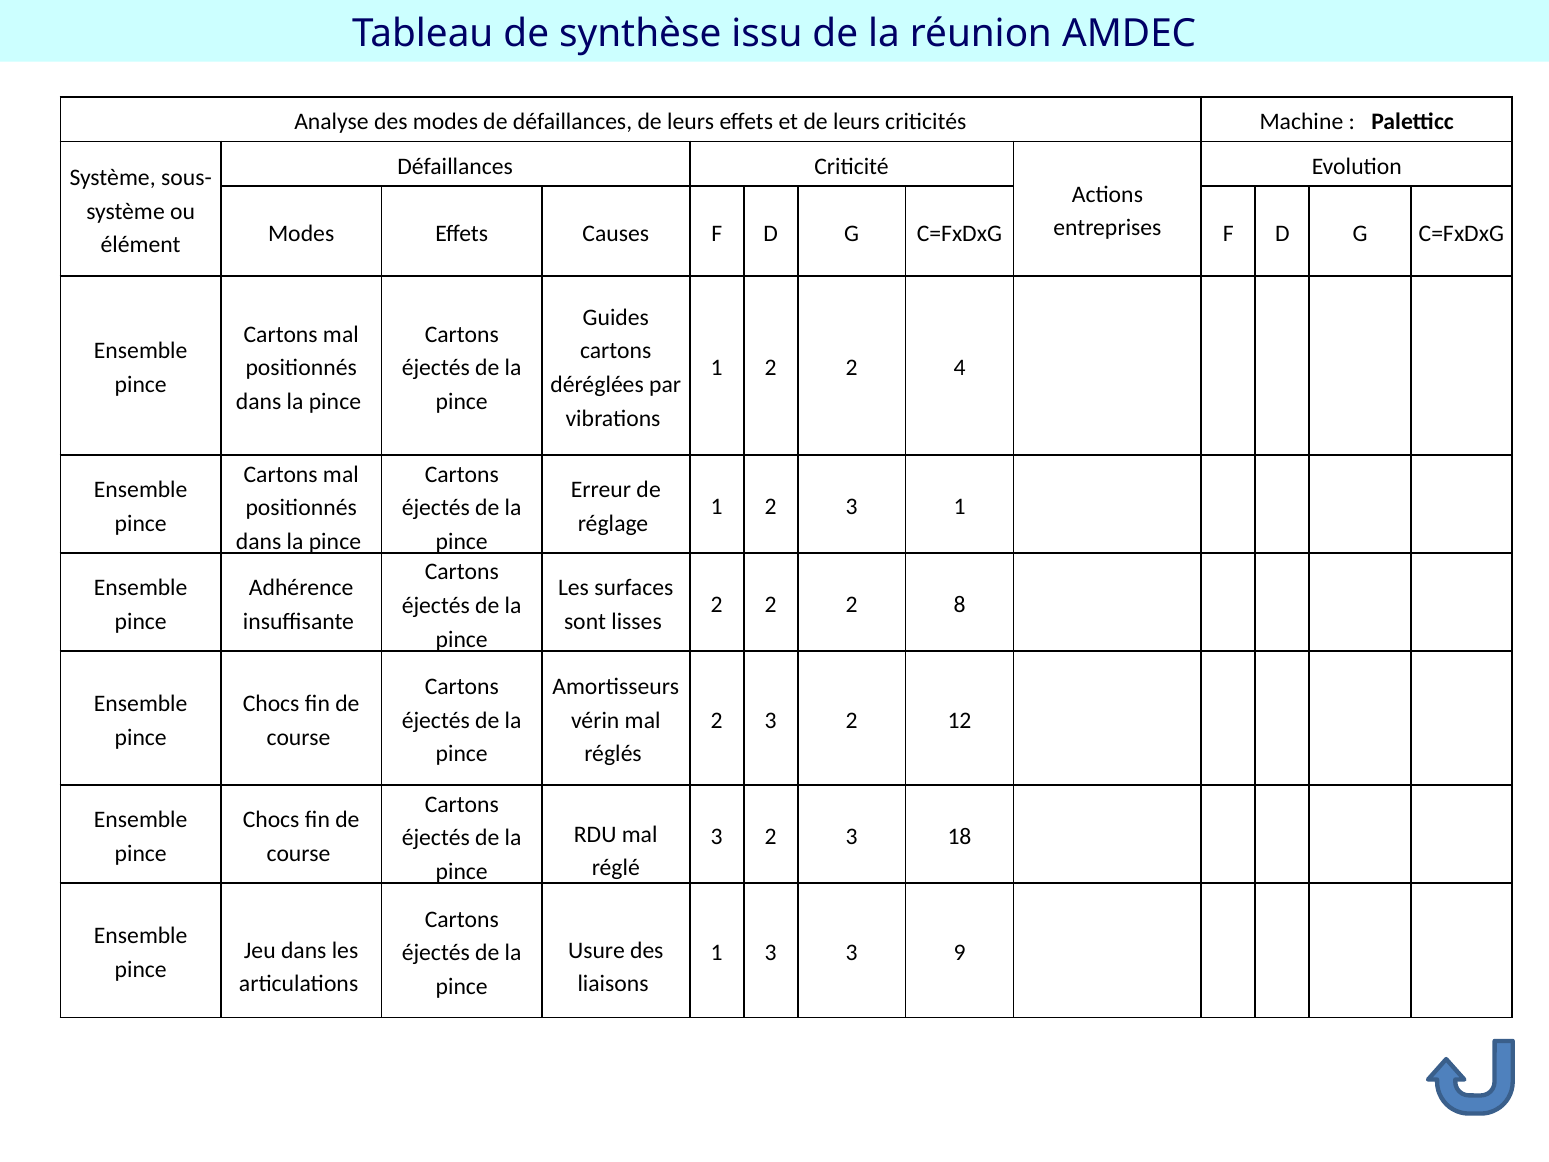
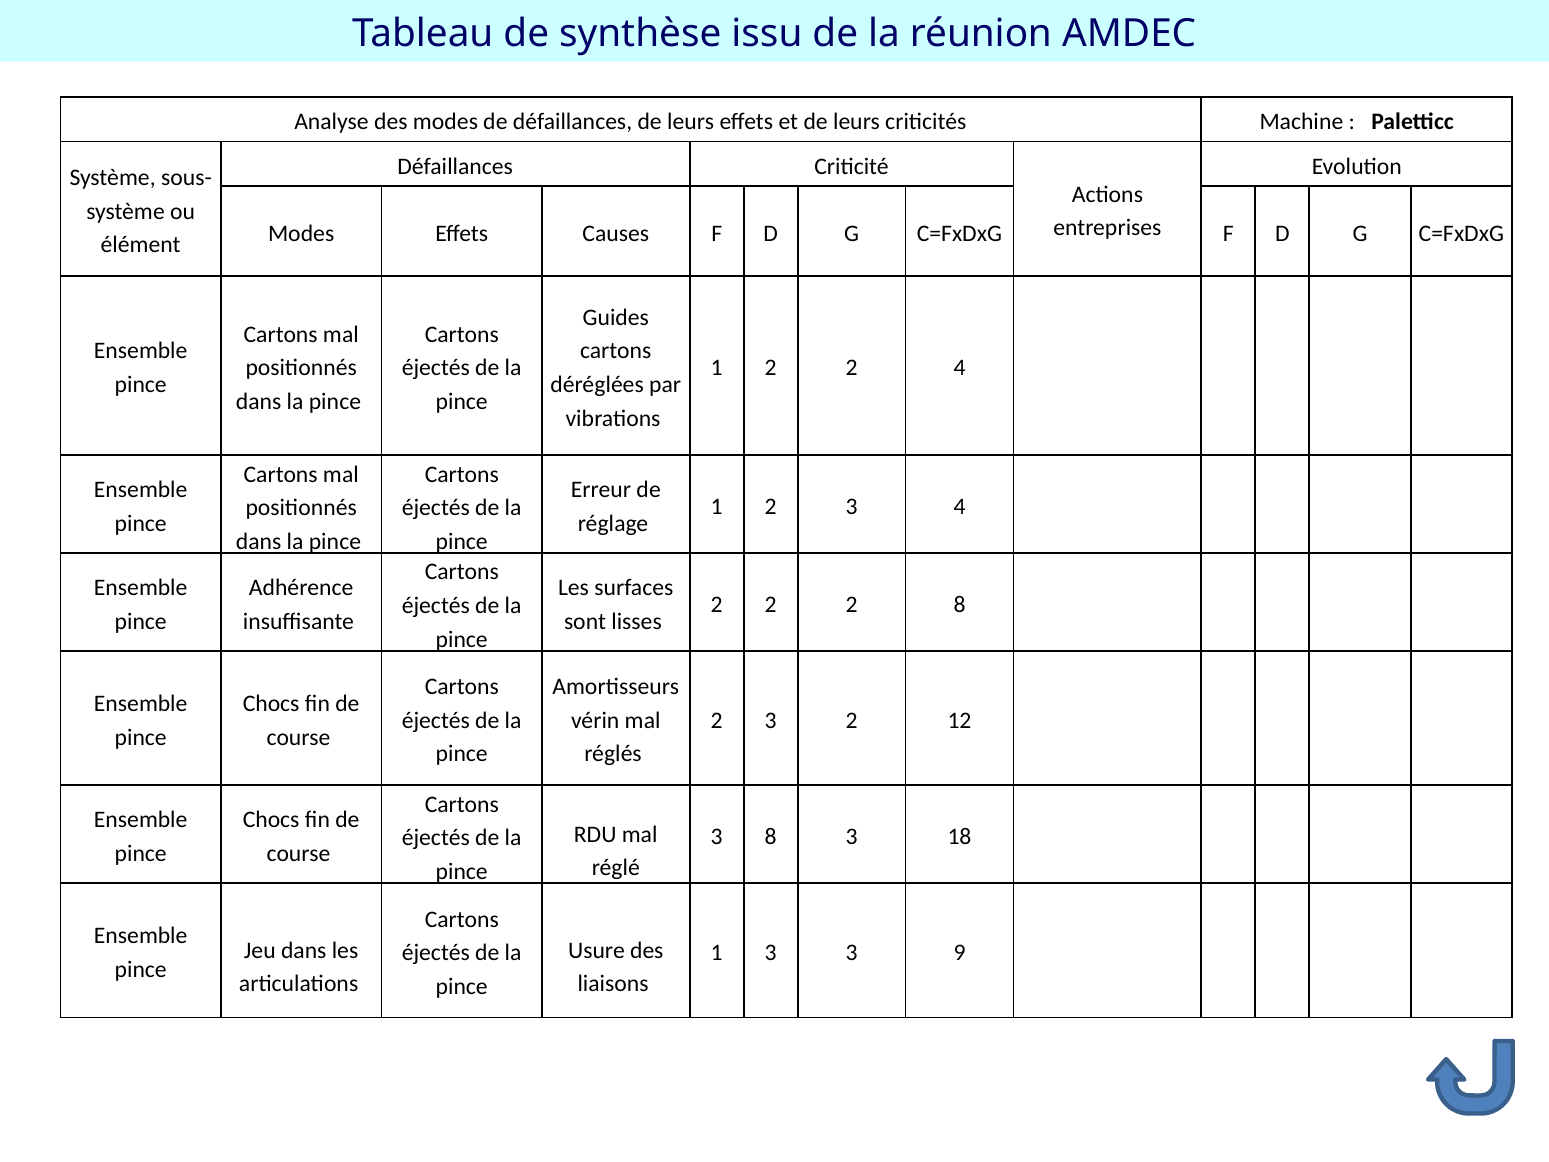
3 1: 1 -> 4
2 at (771, 837): 2 -> 8
